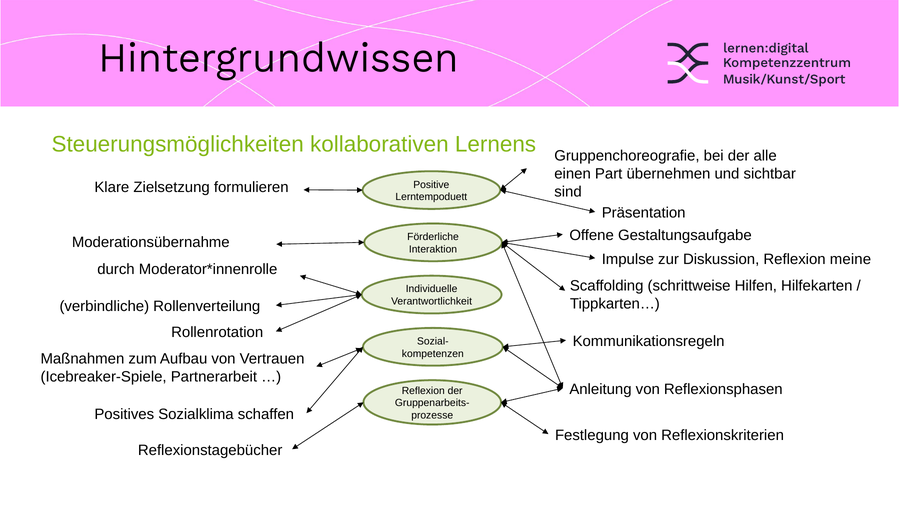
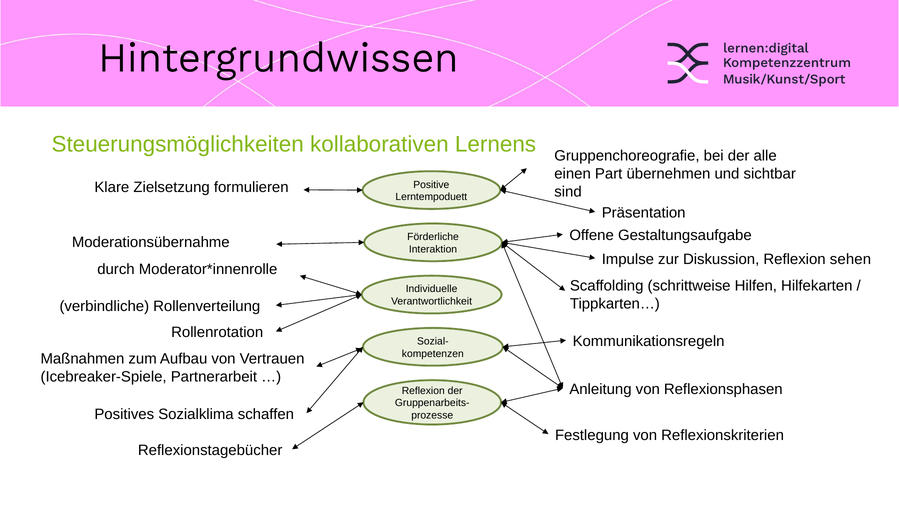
meine: meine -> sehen
